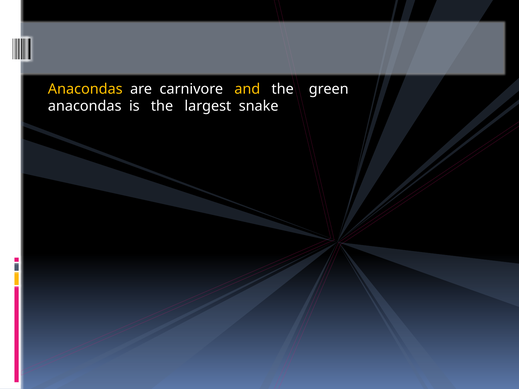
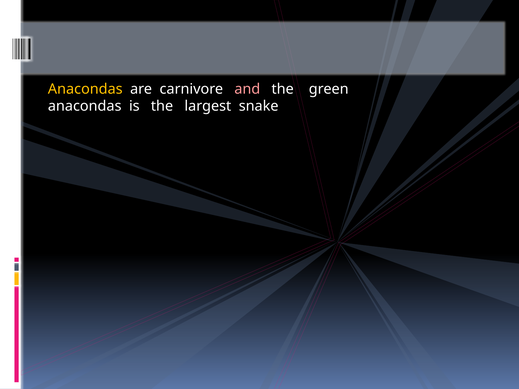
and colour: yellow -> pink
